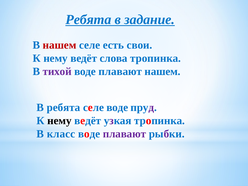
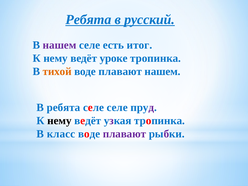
задание: задание -> русский
нашем at (60, 45) colour: red -> purple
свои: свои -> итог
слова: слова -> уроке
тихой colour: purple -> orange
селе воде: воде -> селе
